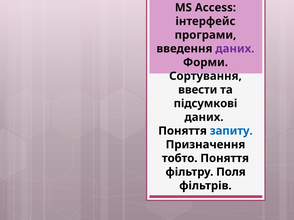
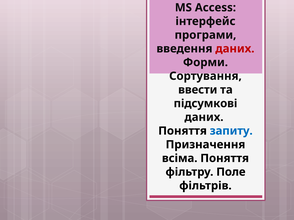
даних at (235, 49) colour: purple -> red
тобто: тобто -> всіма
Поля: Поля -> Поле
